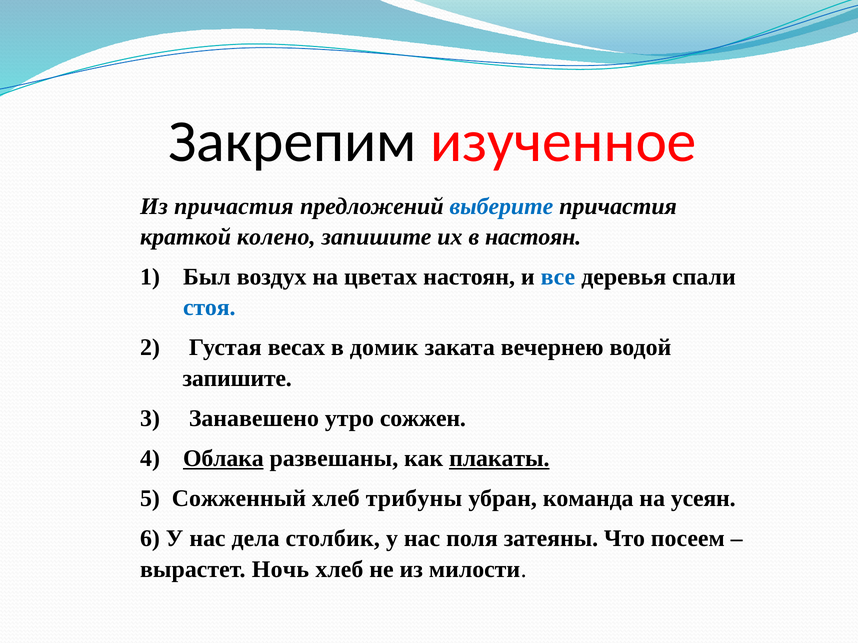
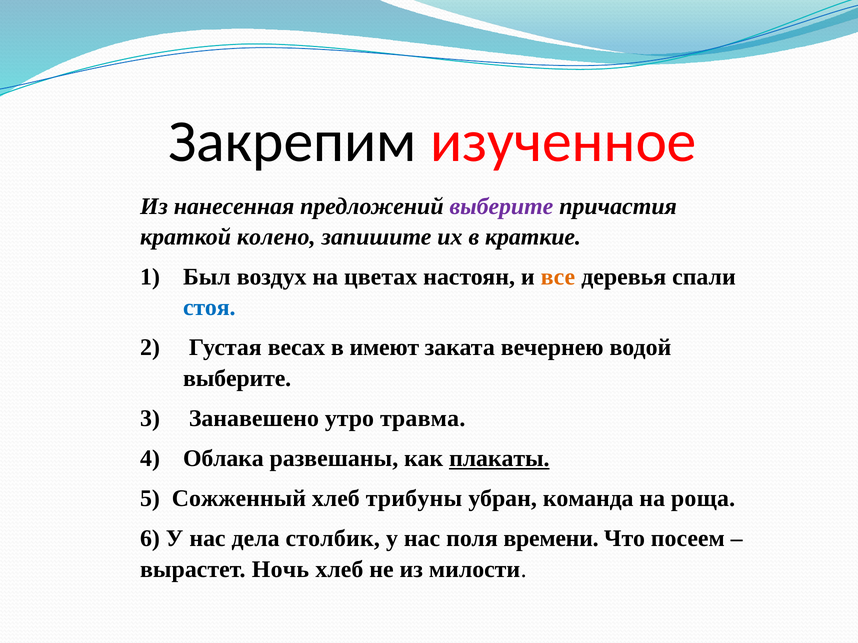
Из причастия: причастия -> нанесенная
выберите at (501, 206) colour: blue -> purple
в настоян: настоян -> краткие
все colour: blue -> orange
домик: домик -> имеют
запишите at (237, 378): запишите -> выберите
сожжен: сожжен -> травма
Облака underline: present -> none
усеян: усеян -> роща
затеяны: затеяны -> времени
